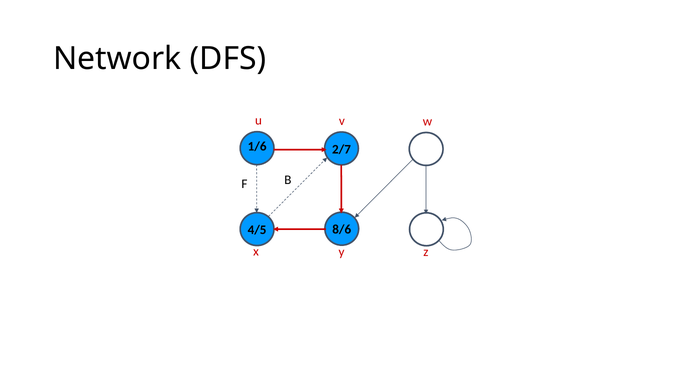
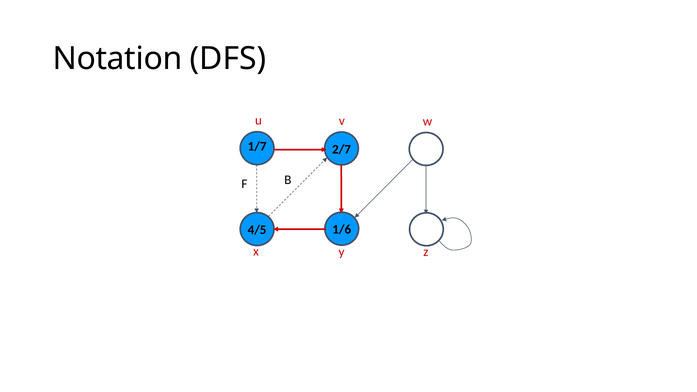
Network: Network -> Notation
1/6: 1/6 -> 1/7
8/6: 8/6 -> 1/6
